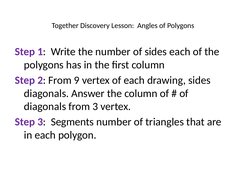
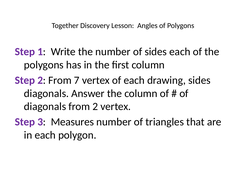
9: 9 -> 7
from 3: 3 -> 2
Segments: Segments -> Measures
